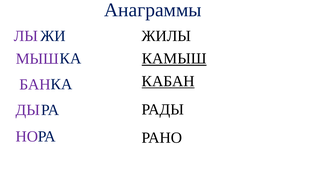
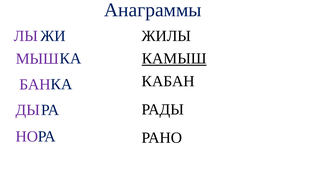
КАБАН underline: present -> none
